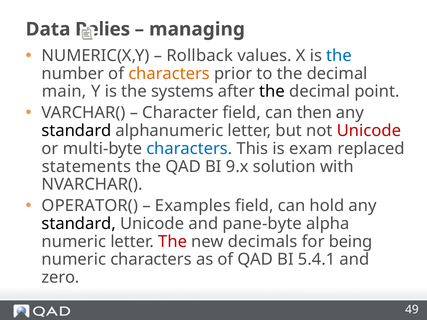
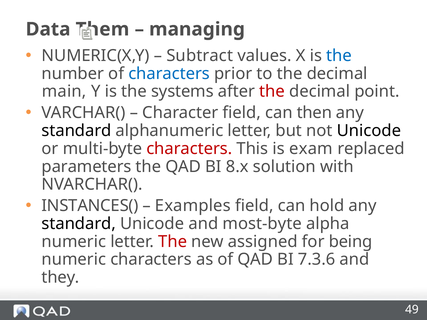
Relies: Relies -> Them
Rollback: Rollback -> Subtract
characters at (169, 74) colour: orange -> blue
the at (272, 92) colour: black -> red
Unicode at (369, 131) colour: red -> black
characters at (189, 149) colour: blue -> red
statements: statements -> parameters
9.x: 9.x -> 8.x
OPERATOR(: OPERATOR( -> INSTANCES(
pane-byte: pane-byte -> most-byte
decimals: decimals -> assigned
5.4.1: 5.4.1 -> 7.3.6
zero: zero -> they
